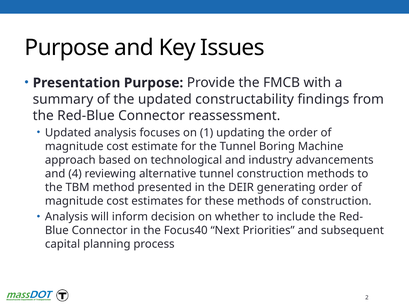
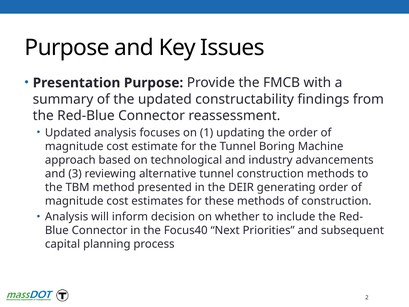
4: 4 -> 3
